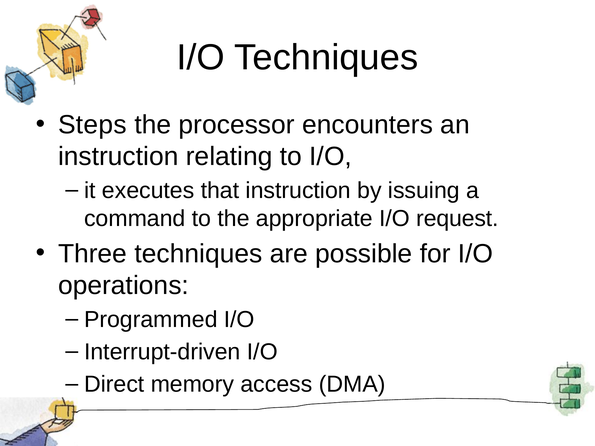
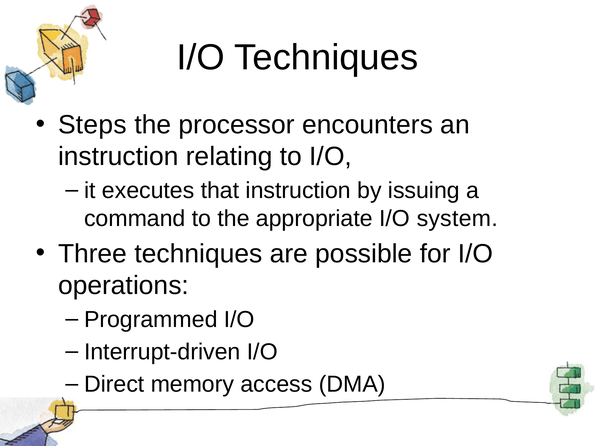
request: request -> system
